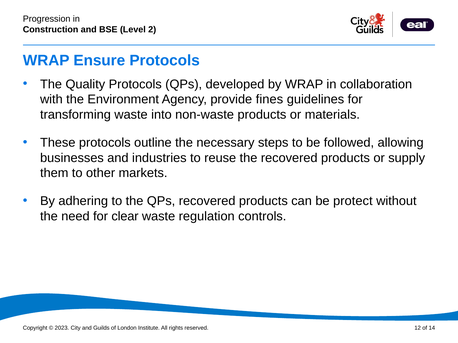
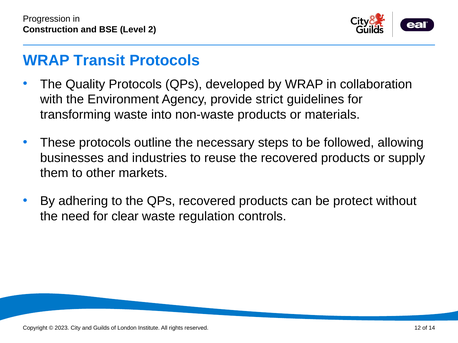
Ensure: Ensure -> Transit
fines: fines -> strict
